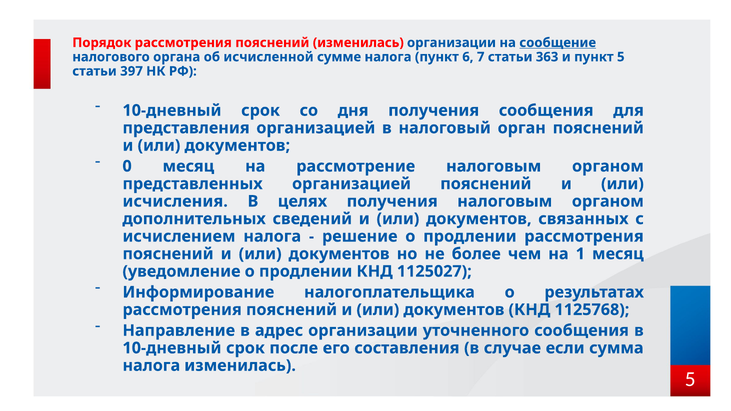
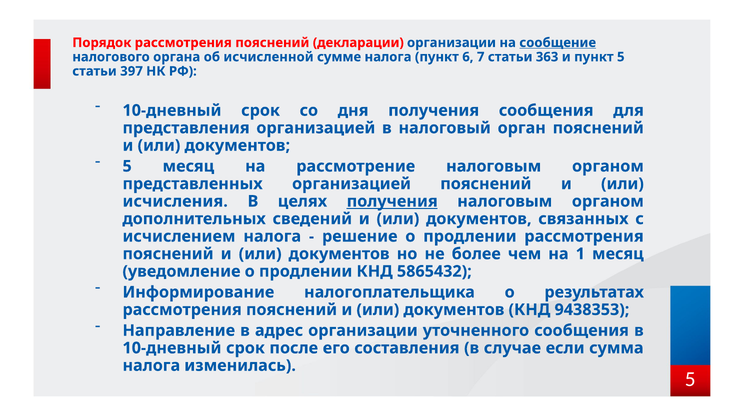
пояснений изменилась: изменилась -> декларации
0 at (127, 166): 0 -> 5
получения at (392, 201) underline: none -> present
1125027: 1125027 -> 5865432
1125768: 1125768 -> 9438353
